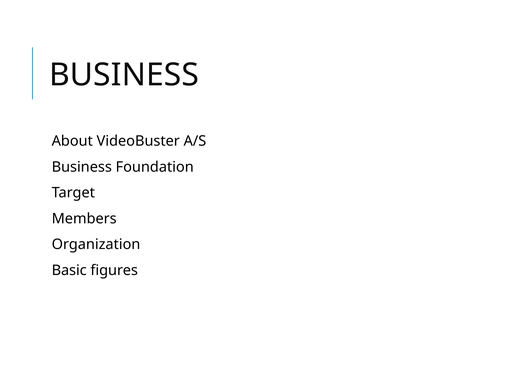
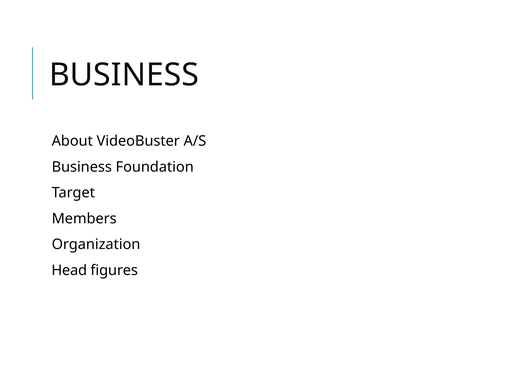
Basic: Basic -> Head
